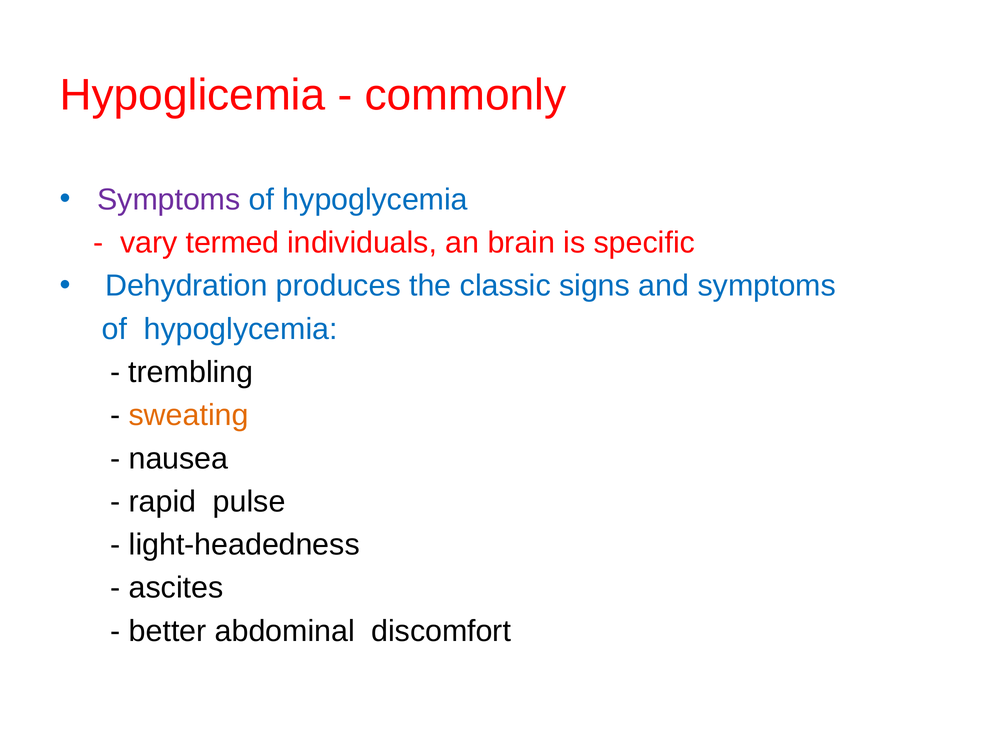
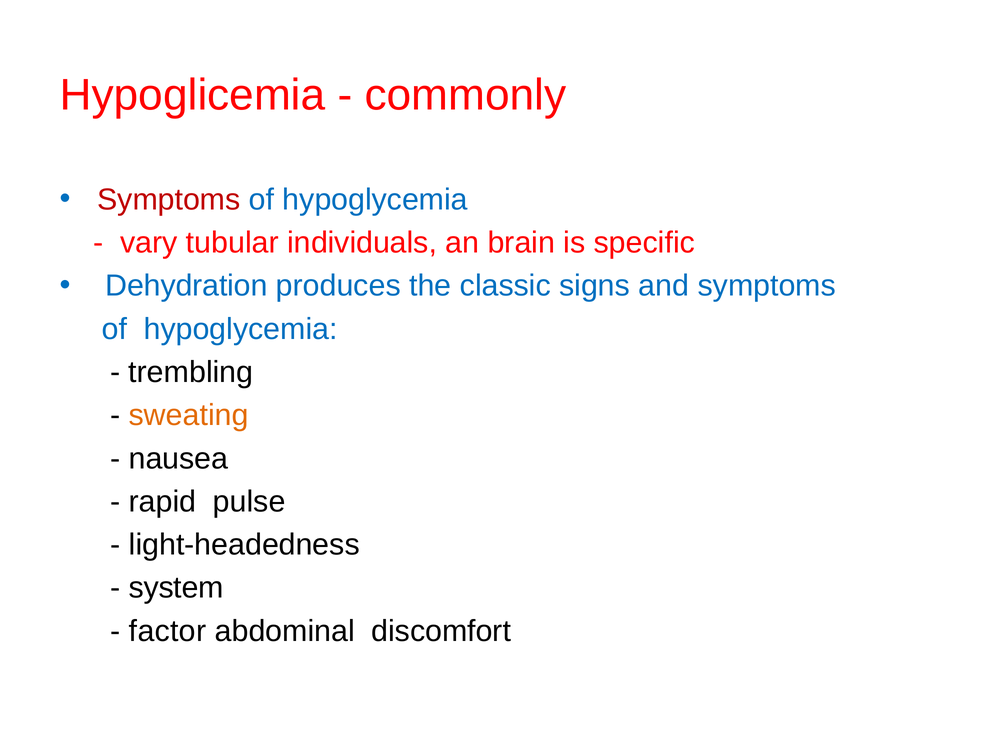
Symptoms at (169, 200) colour: purple -> red
termed: termed -> tubular
ascites: ascites -> system
better: better -> factor
